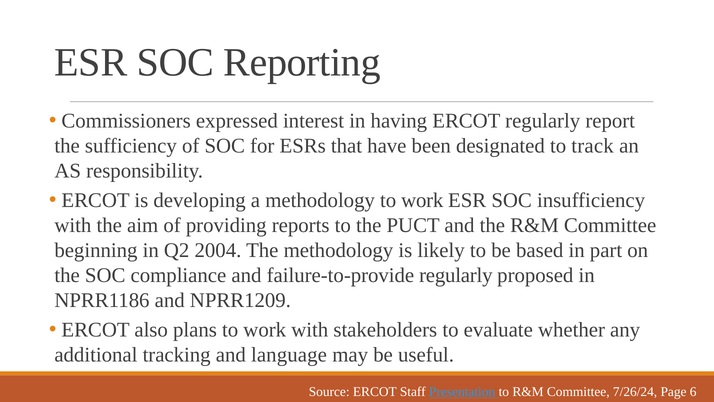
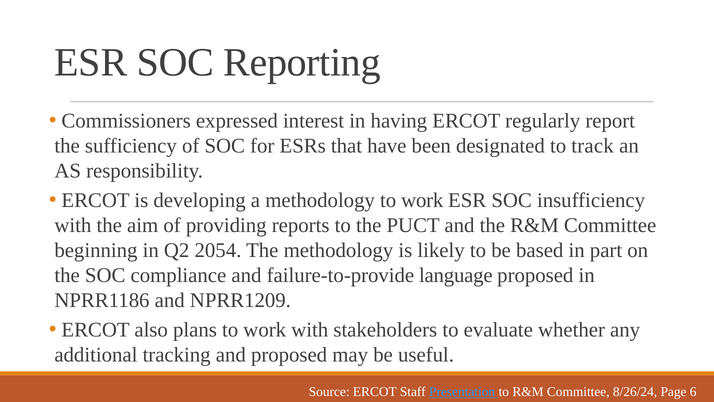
2004: 2004 -> 2054
failure-to-provide regularly: regularly -> language
and language: language -> proposed
7/26/24: 7/26/24 -> 8/26/24
